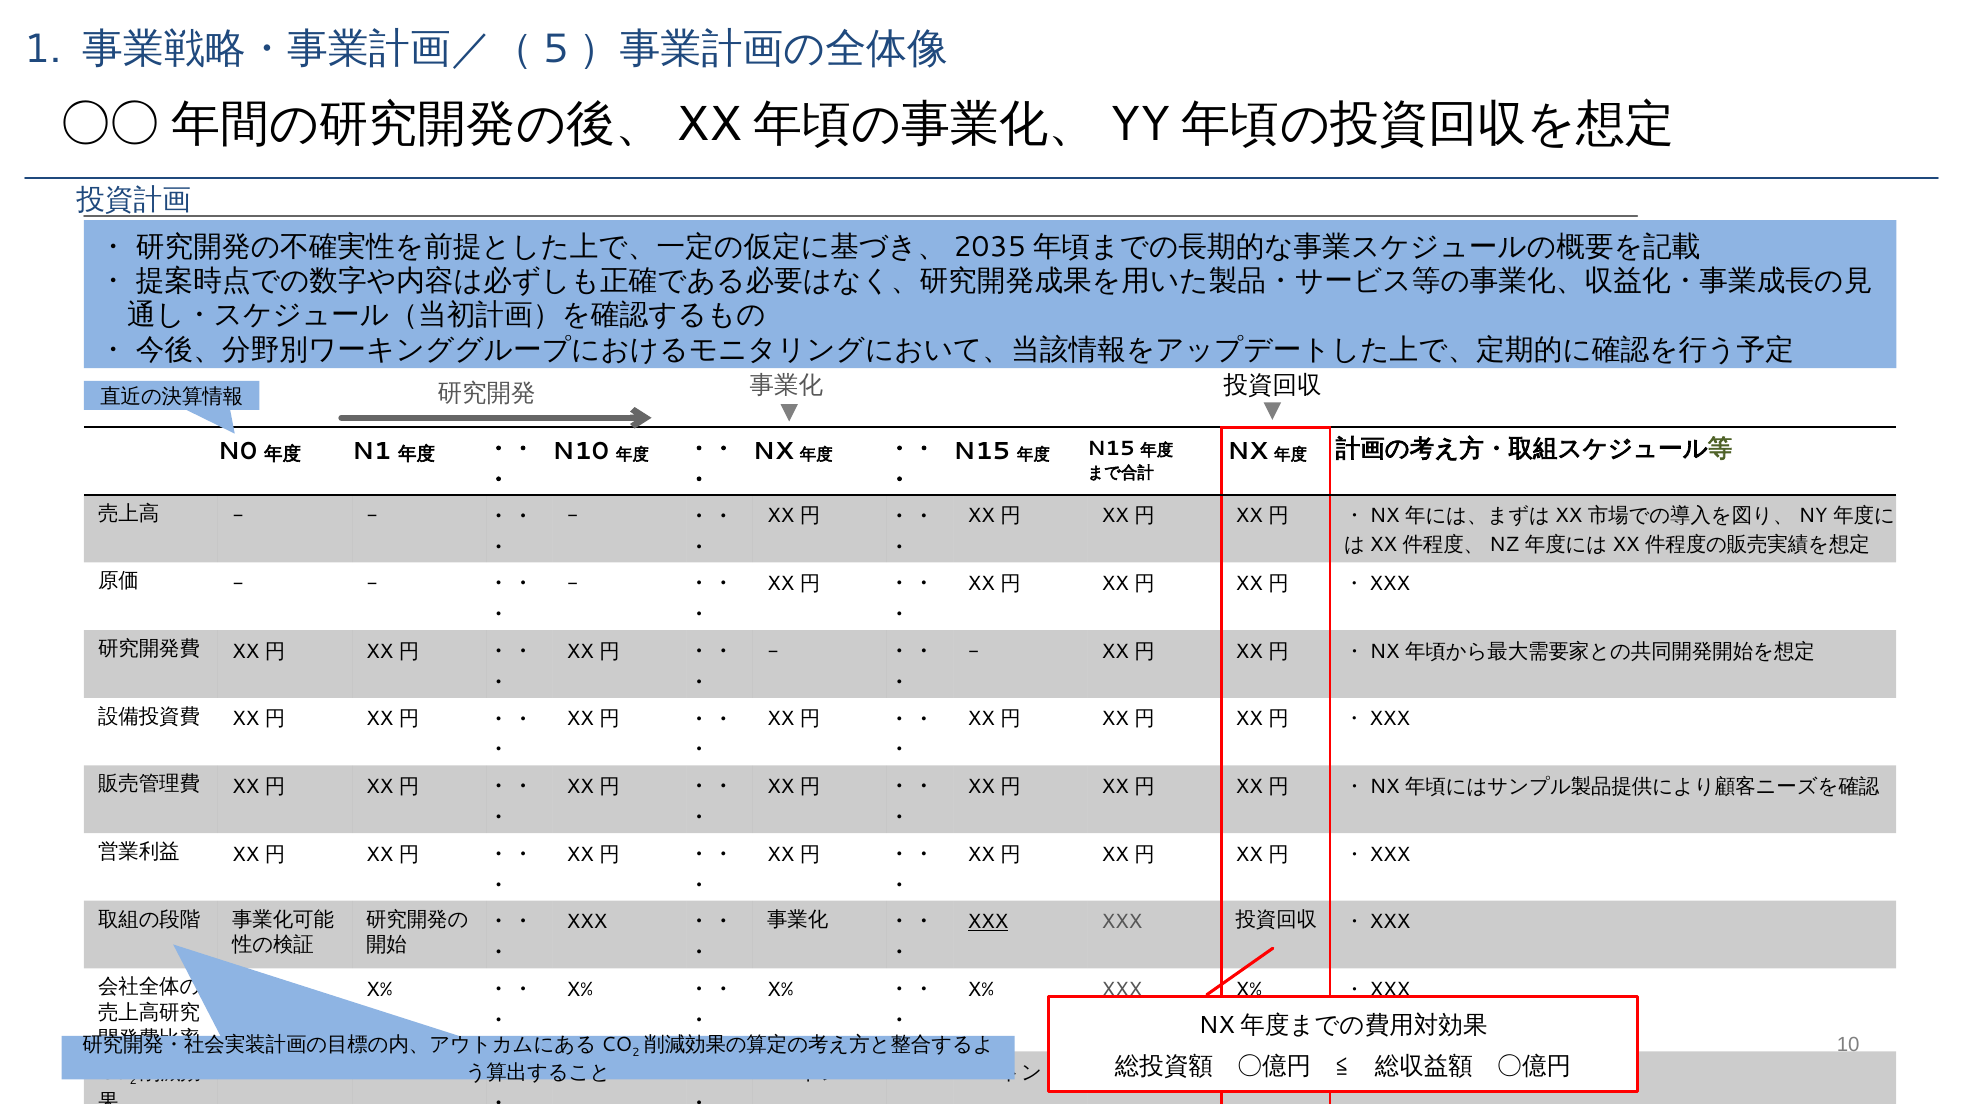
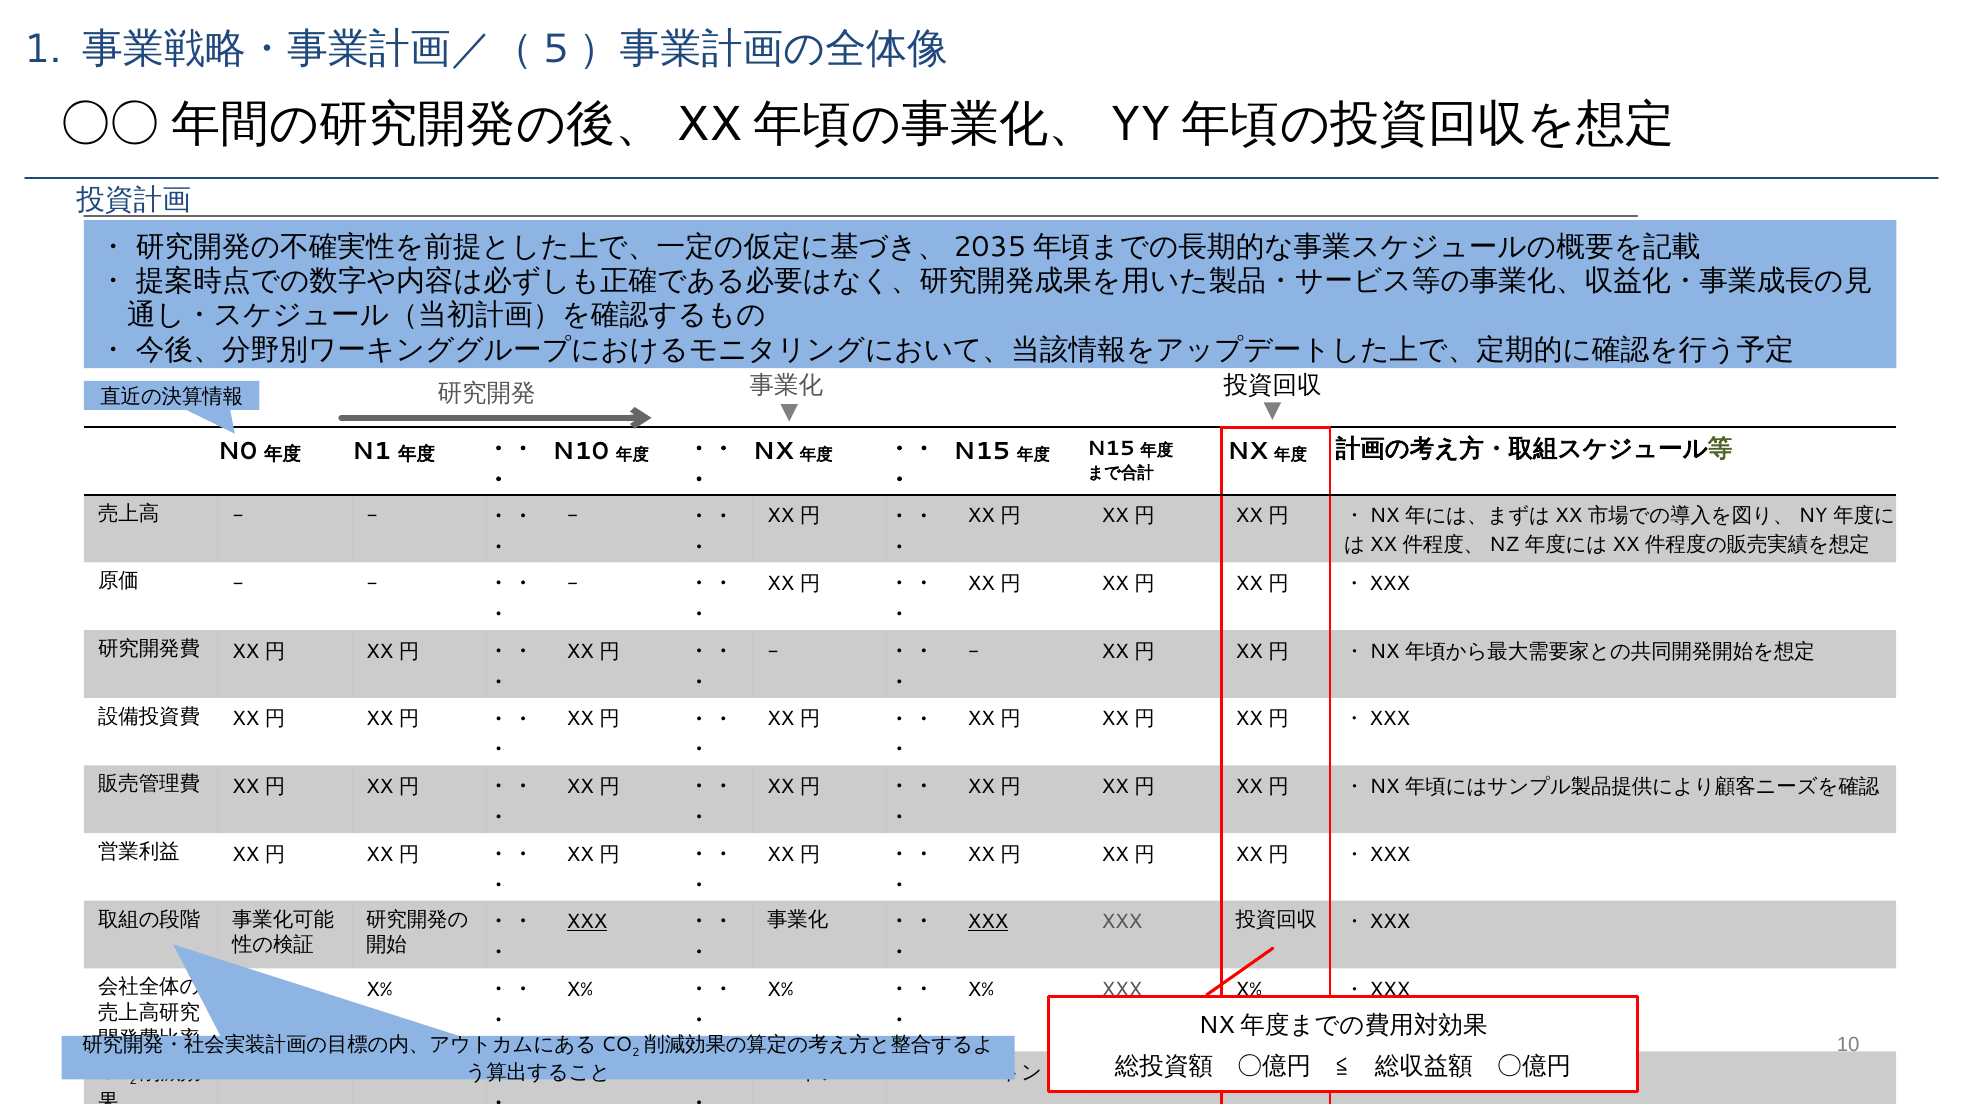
XXX at (587, 922) underline: none -> present
